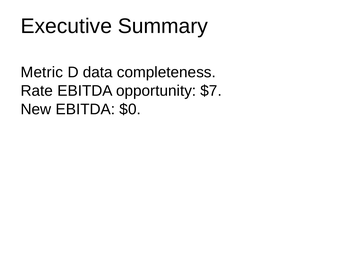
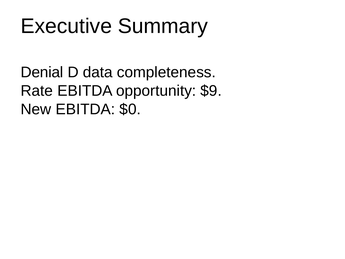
Metric: Metric -> Denial
$7: $7 -> $9
